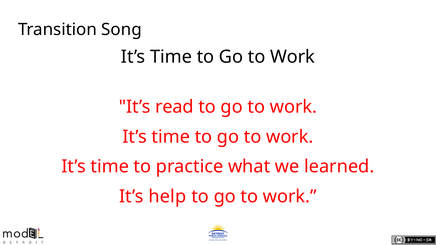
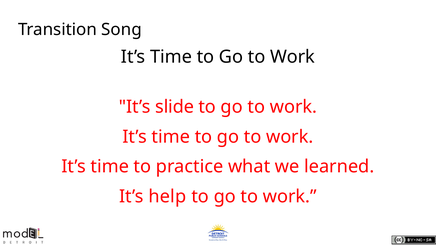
read: read -> slide
